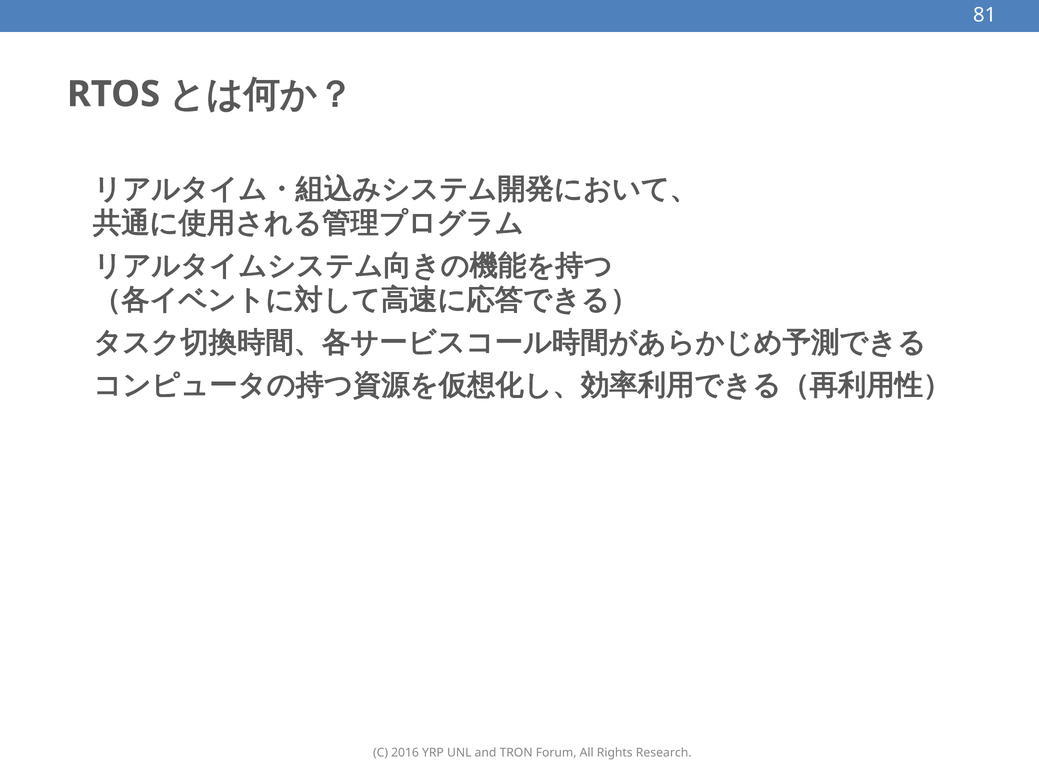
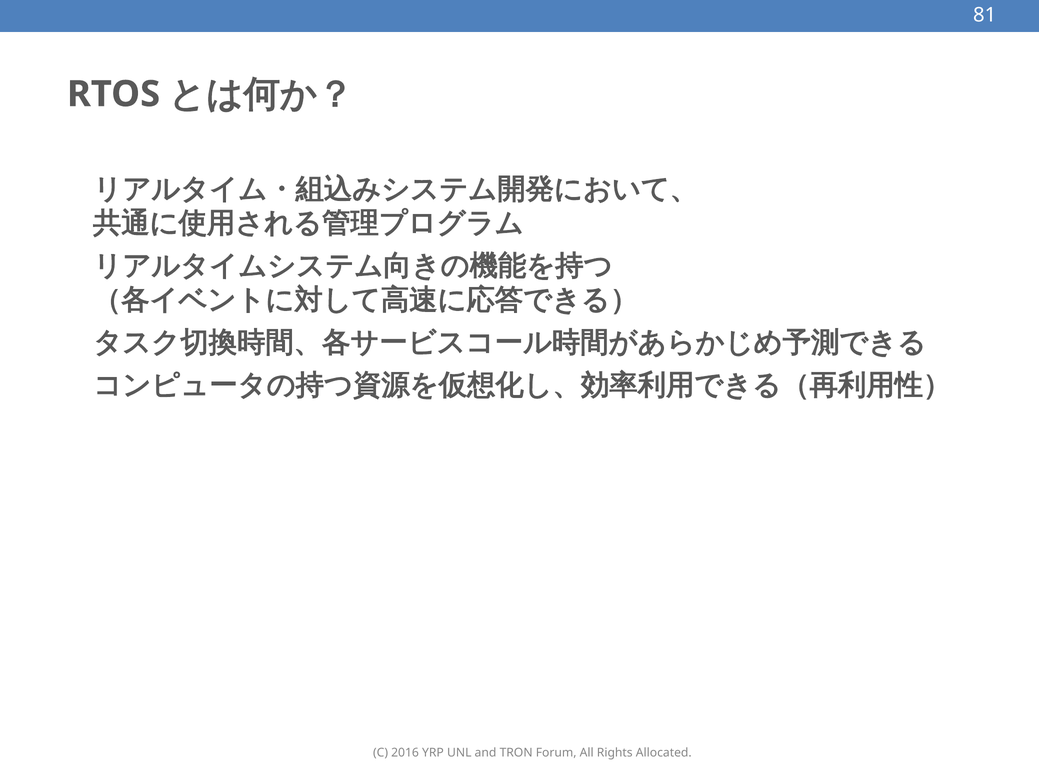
Research: Research -> Allocated
